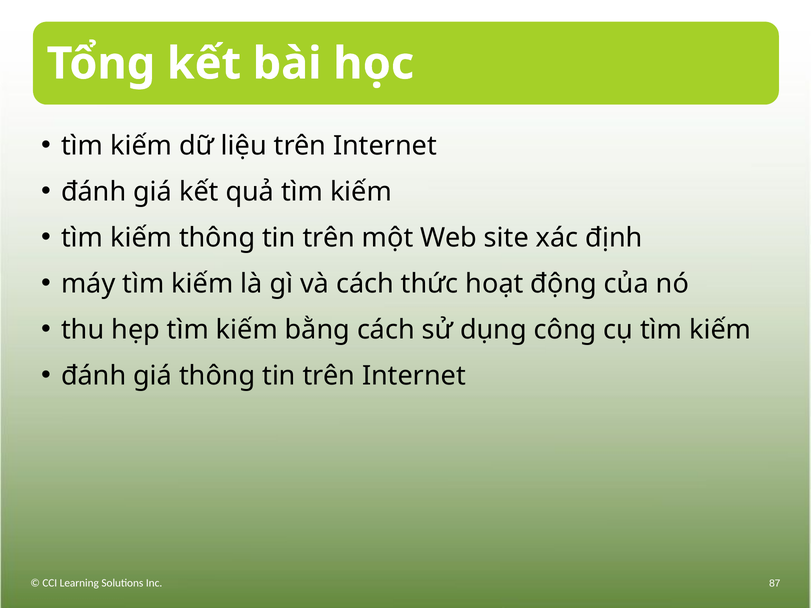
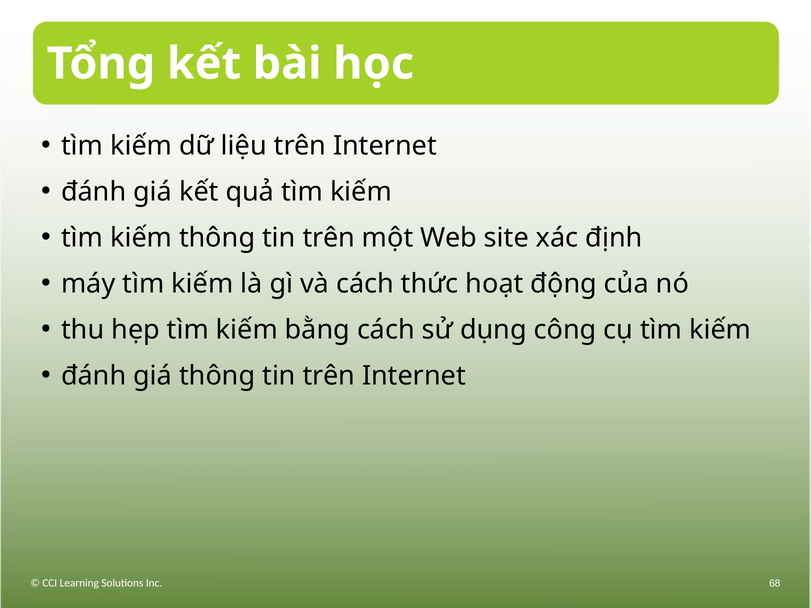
87: 87 -> 68
